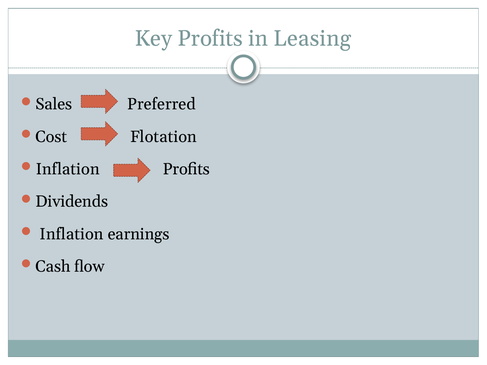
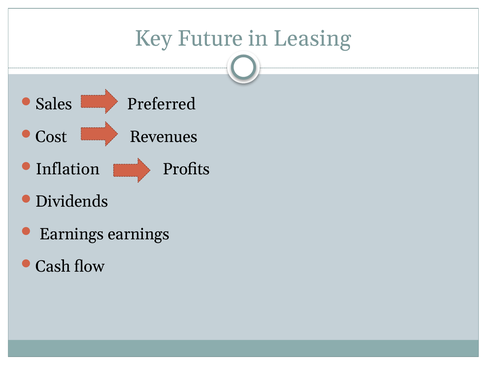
Key Profits: Profits -> Future
Flotation: Flotation -> Revenues
Inflation at (72, 234): Inflation -> Earnings
